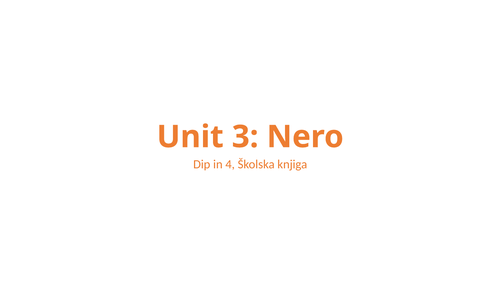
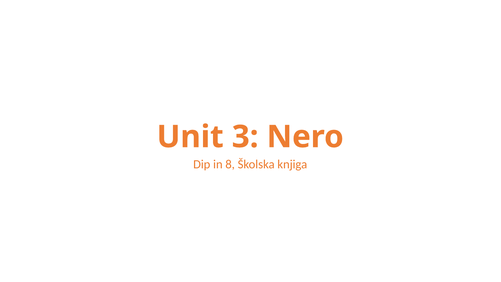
4: 4 -> 8
